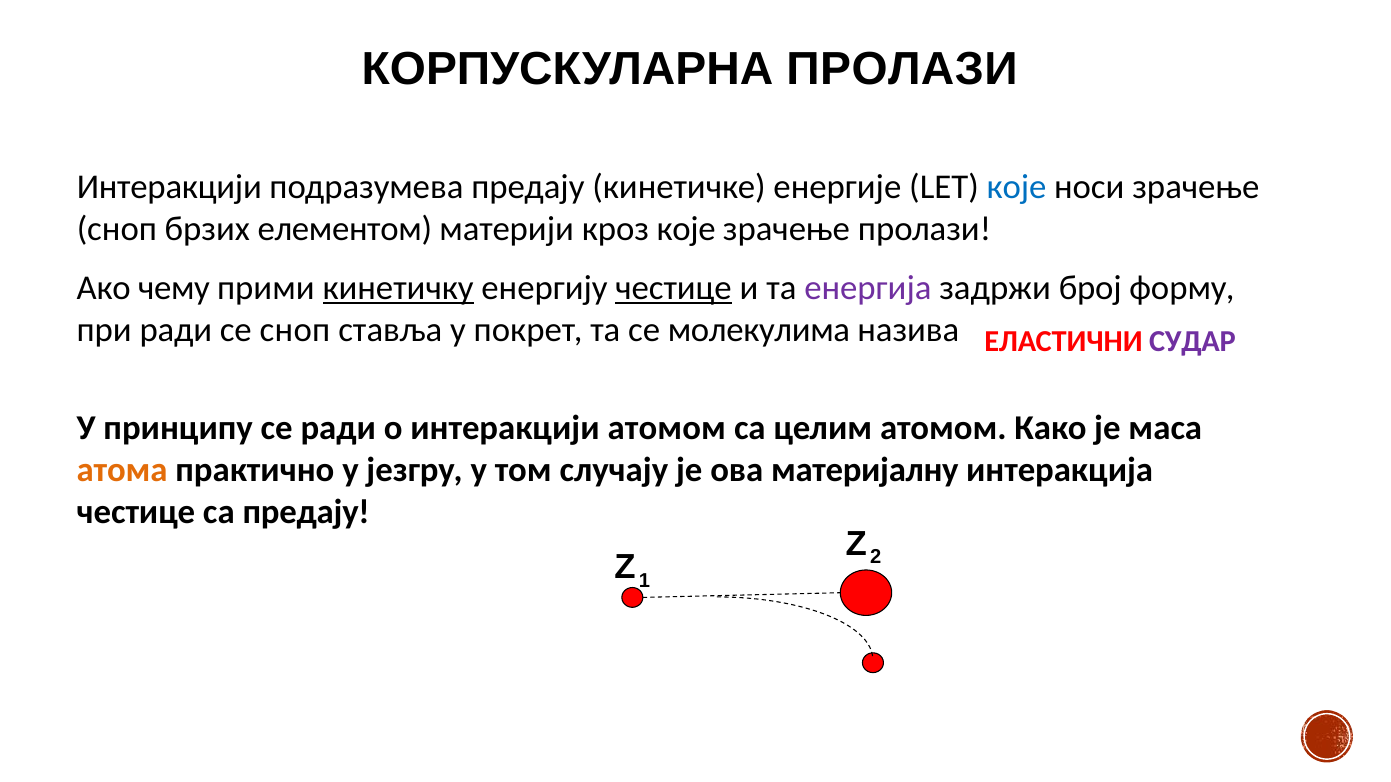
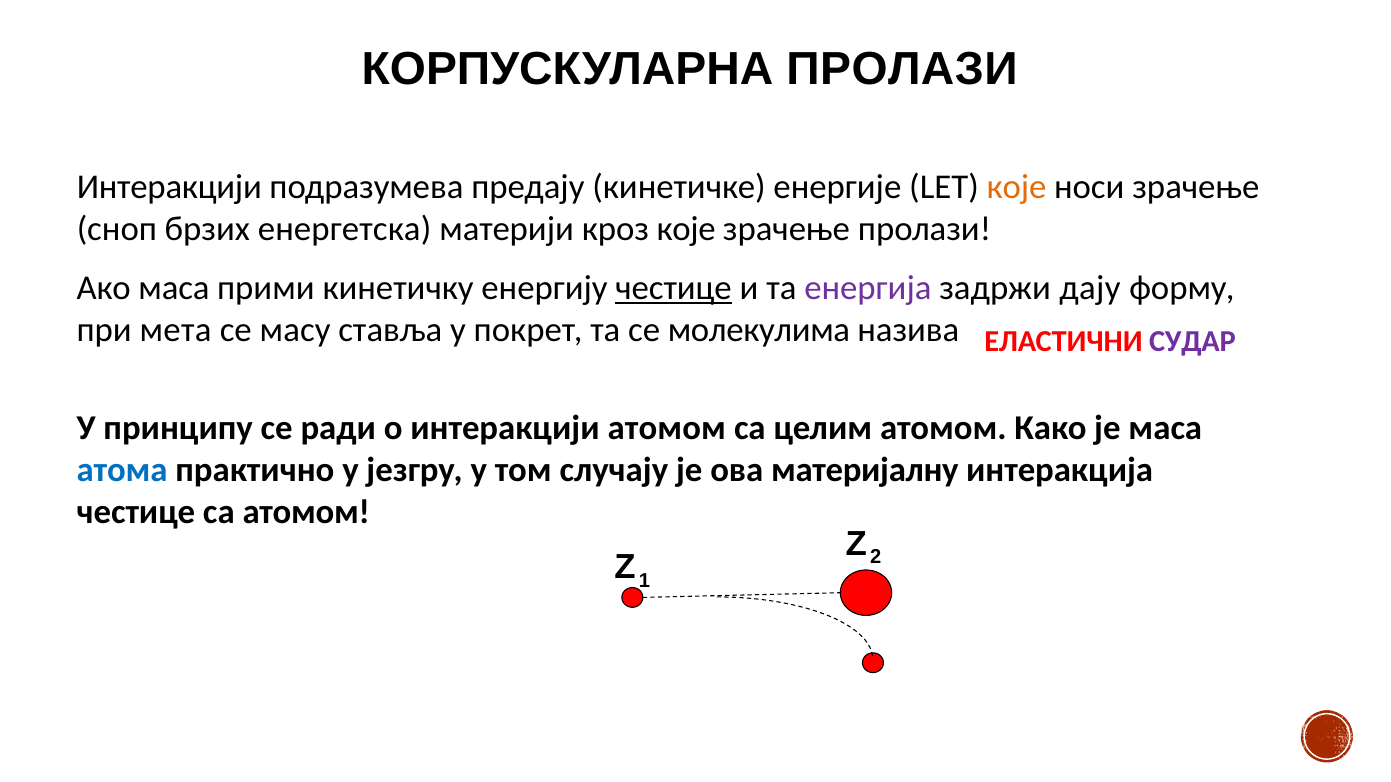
које at (1016, 188) colour: blue -> orange
елементом: елементом -> енергетска
Ако чему: чему -> маса
кинетичку underline: present -> none
број: број -> дају
при ради: ради -> мета
се сноп: сноп -> масу
атома colour: orange -> blue
са предају: предају -> атомом
